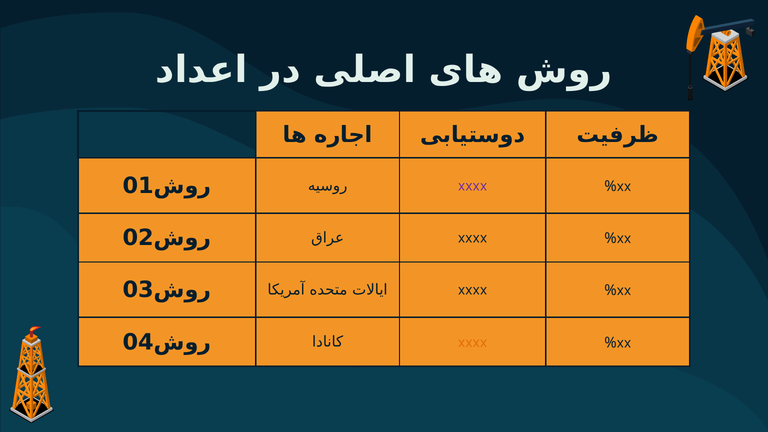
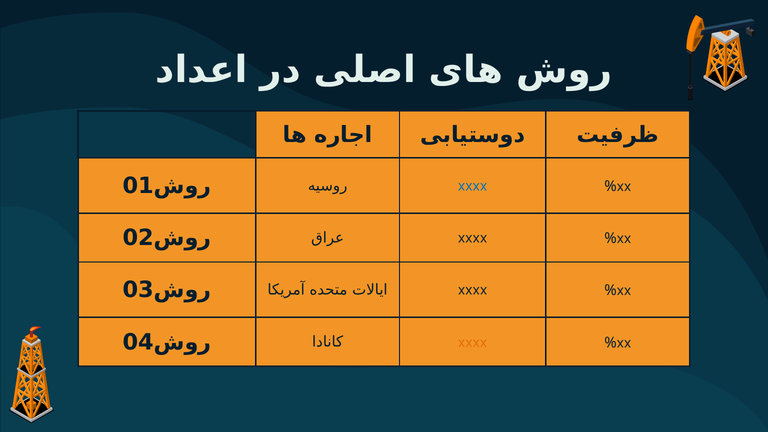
xxxx at (473, 186) colour: purple -> blue
